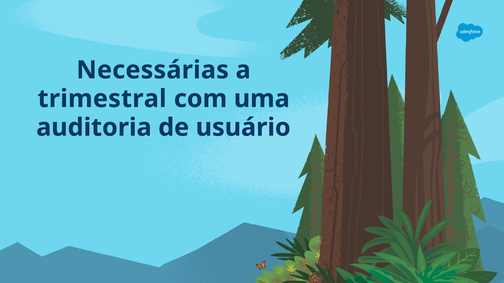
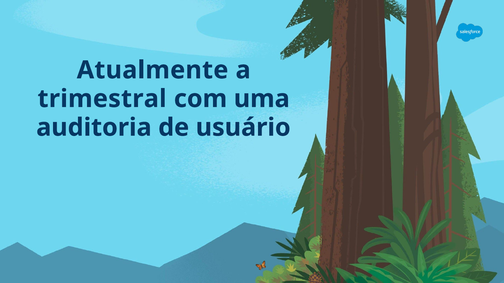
Necessárias: Necessárias -> Atualmente
